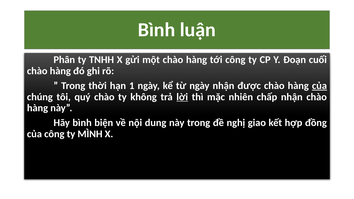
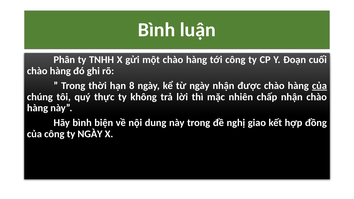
1: 1 -> 8
quý chào: chào -> thực
lời underline: present -> none
ty MÌNH: MÌNH -> NGÀY
